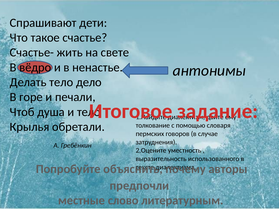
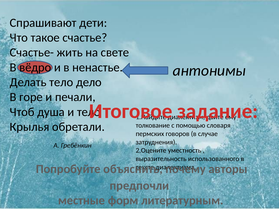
слово: слово -> форм
